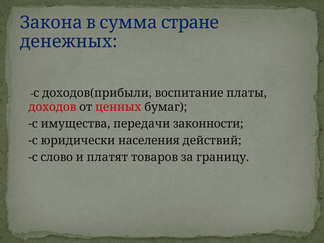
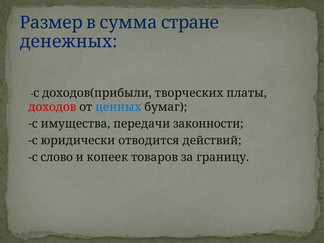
Закона: Закона -> Размер
воспитание: воспитание -> творческих
ценных colour: red -> blue
населения: населения -> отводится
платят: платят -> копеек
